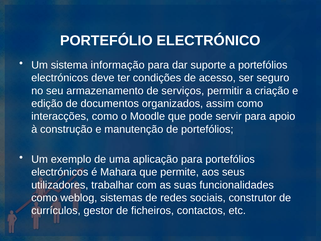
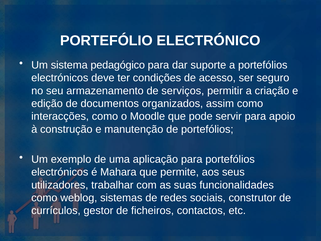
informação: informação -> pedagógico
